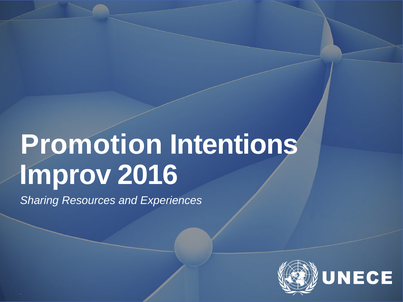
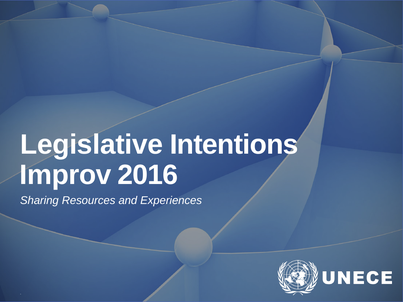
Promotion: Promotion -> Legislative
